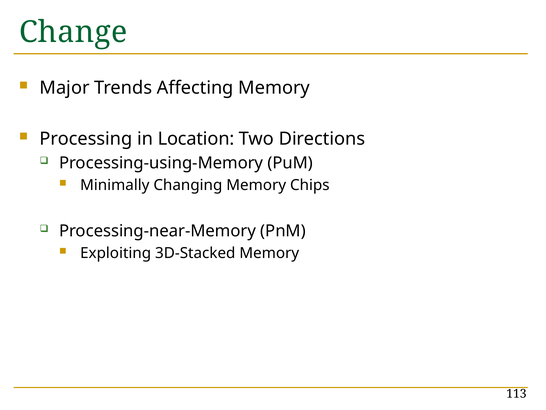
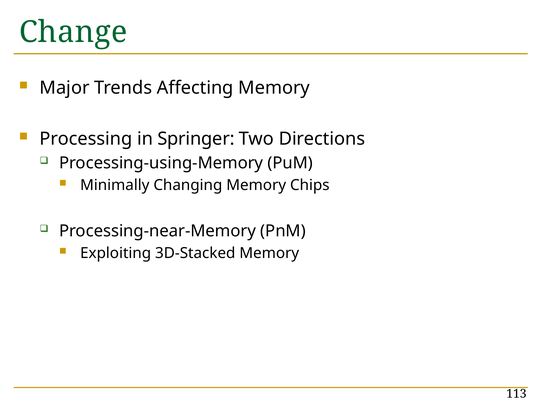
Location: Location -> Springer
